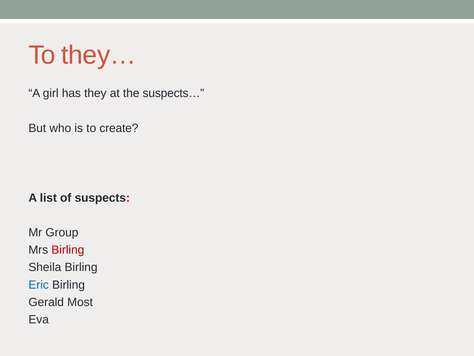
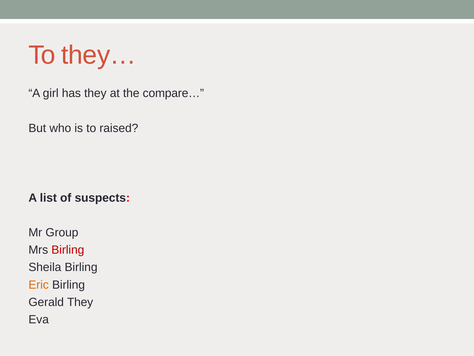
suspects…: suspects… -> compare…
create: create -> raised
Eric colour: blue -> orange
Gerald Most: Most -> They
